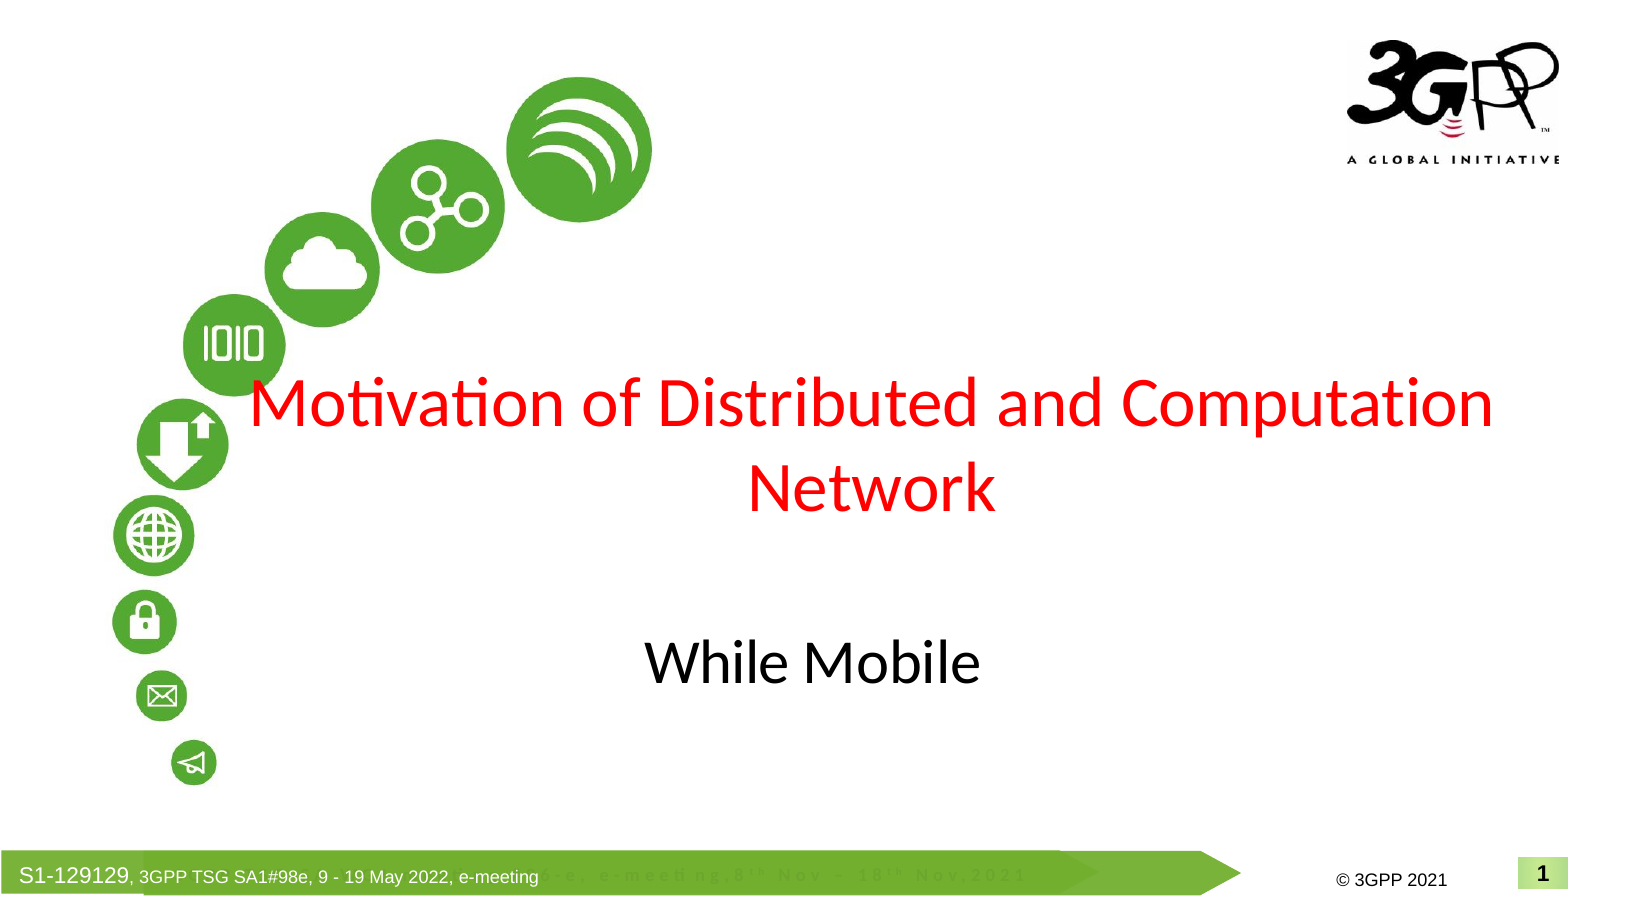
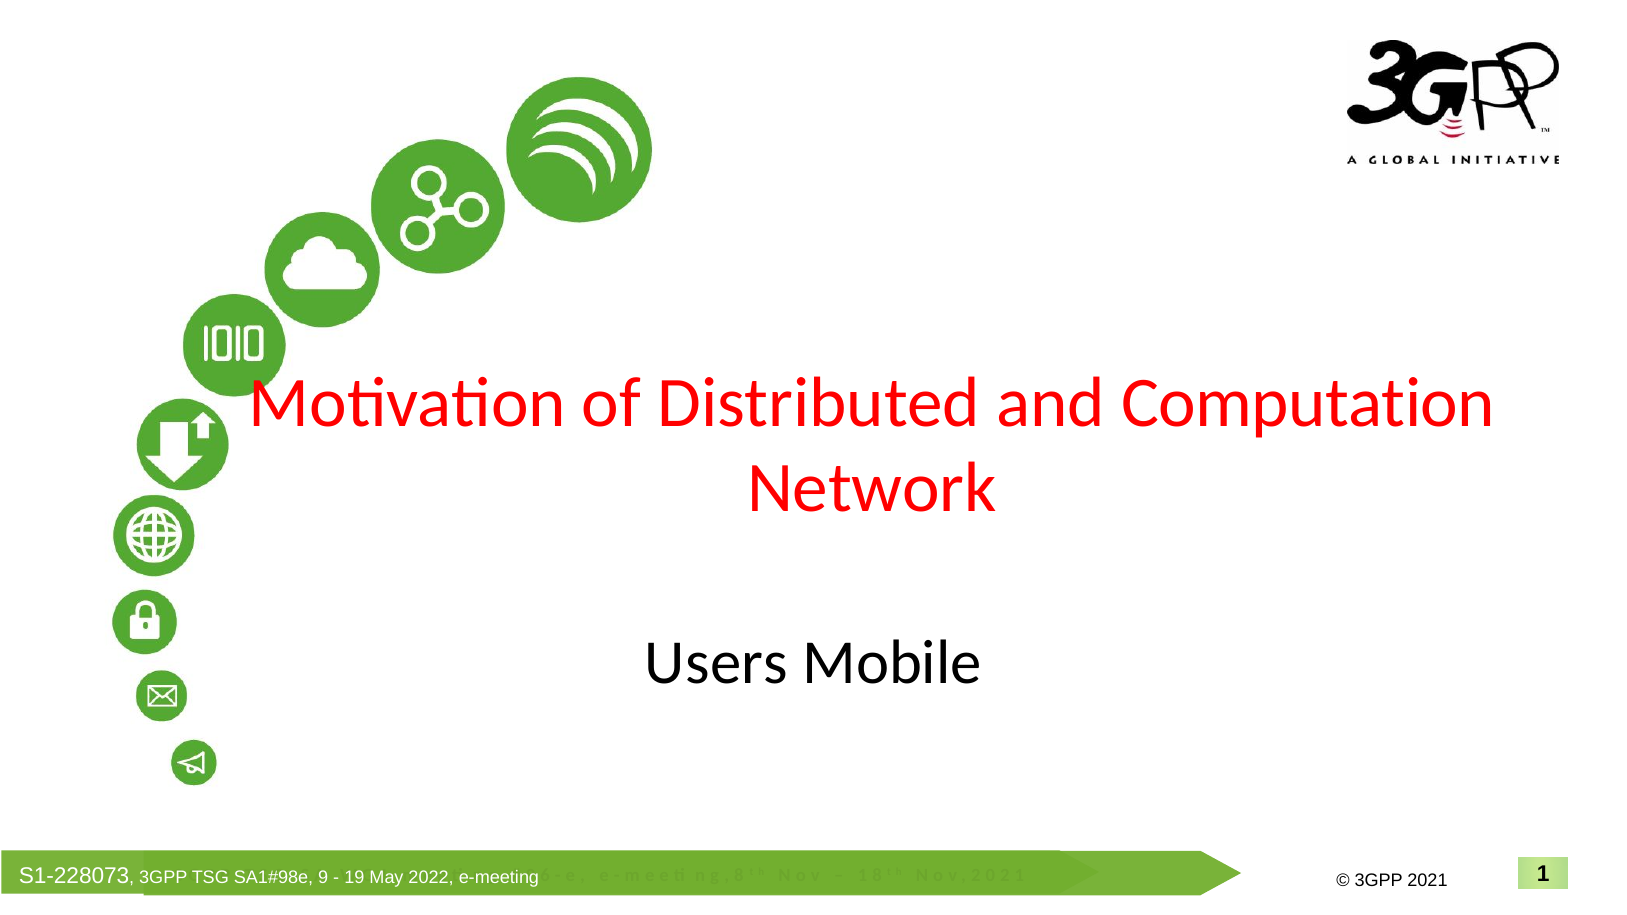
While: While -> Users
S1-129129: S1-129129 -> S1-228073
